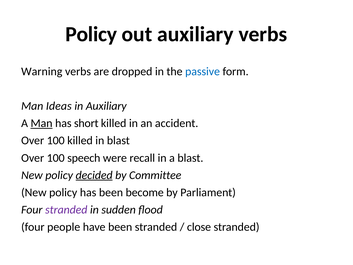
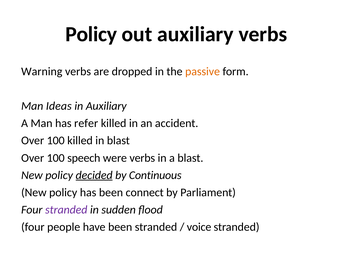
passive colour: blue -> orange
Man at (42, 123) underline: present -> none
short: short -> refer
were recall: recall -> verbs
Committee: Committee -> Continuous
become: become -> connect
close: close -> voice
